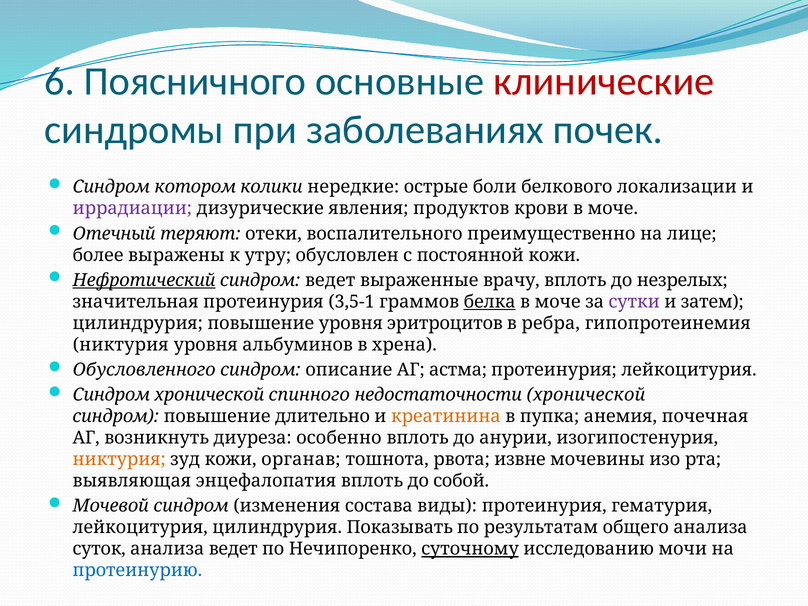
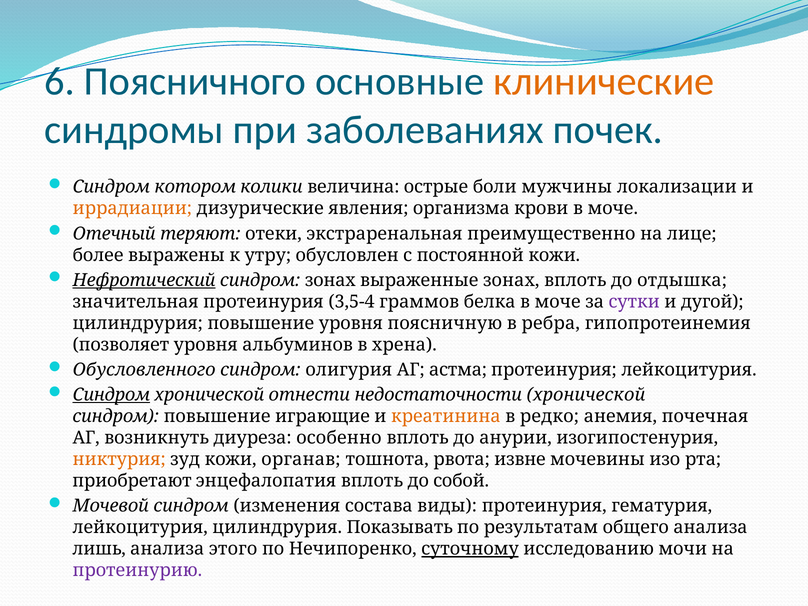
клинические colour: red -> orange
нередкие: нередкие -> величина
белкового: белкового -> мужчины
иррадиации colour: purple -> orange
продуктов: продуктов -> организма
воспалительного: воспалительного -> экстраренальная
синдром ведет: ведет -> зонах
выраженные врачу: врачу -> зонах
незрелых: незрелых -> отдышка
3,5-1: 3,5-1 -> 3,5-4
белка underline: present -> none
затем: затем -> дугой
эритроцитов: эритроцитов -> поясничную
никтурия at (121, 345): никтурия -> позволяет
описание: описание -> олигурия
Синдром at (111, 395) underline: none -> present
спинного: спинного -> отнести
длительно: длительно -> играющие
пупка: пупка -> редко
выявляющая: выявляющая -> приобретают
суток: суток -> лишь
анализа ведет: ведет -> этого
протеинурию colour: blue -> purple
